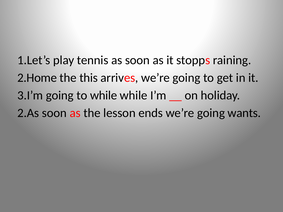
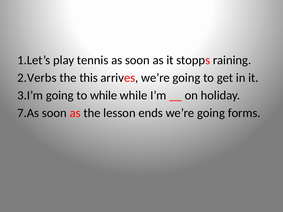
2.Home: 2.Home -> 2.Verbs
2.As: 2.As -> 7.As
wants: wants -> forms
